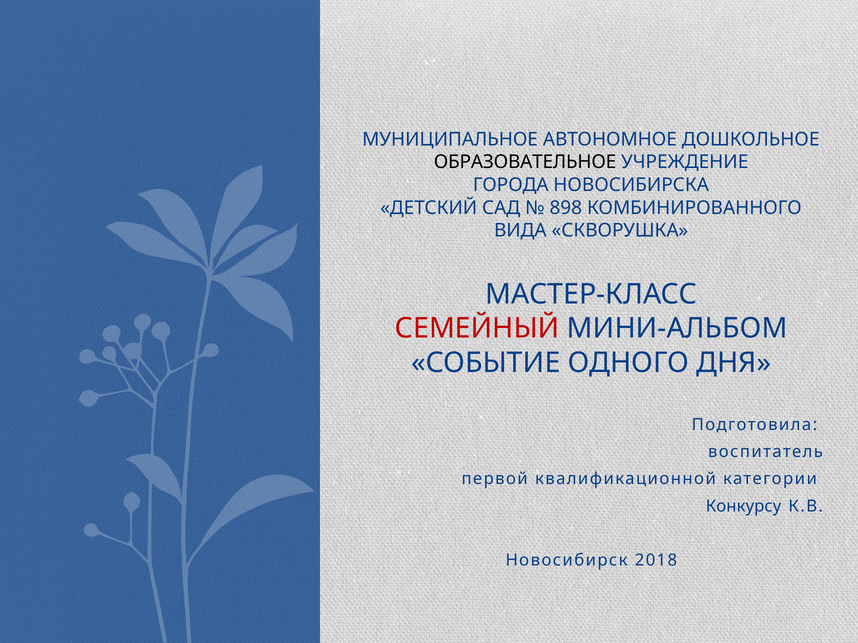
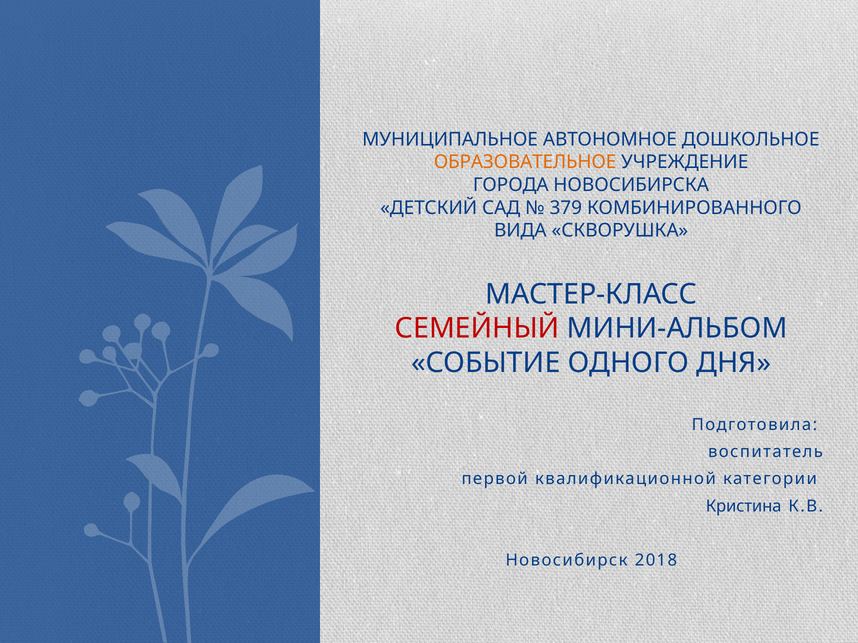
ОБРАЗОВАТЕЛЬНОЕ colour: black -> orange
898: 898 -> 379
Конкурсу: Конкурсу -> Кристина
